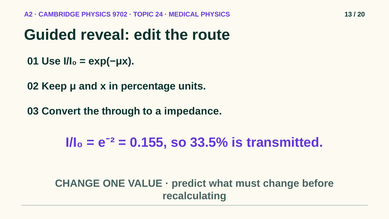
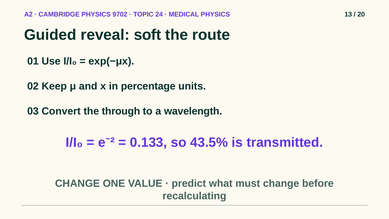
edit: edit -> soft
impedance: impedance -> wavelength
0.155: 0.155 -> 0.133
33.5%: 33.5% -> 43.5%
